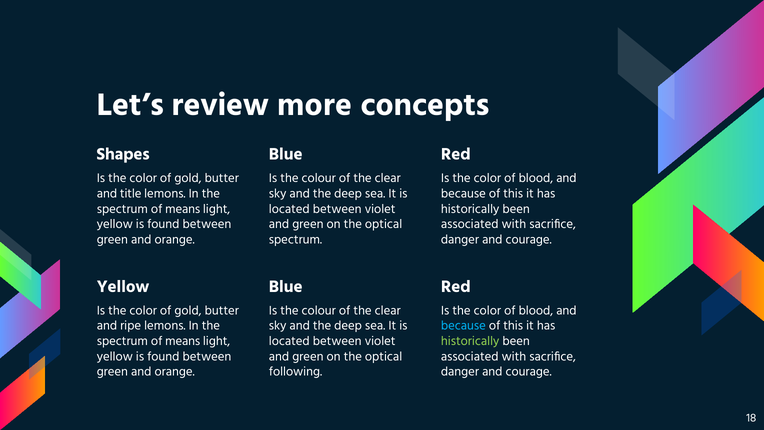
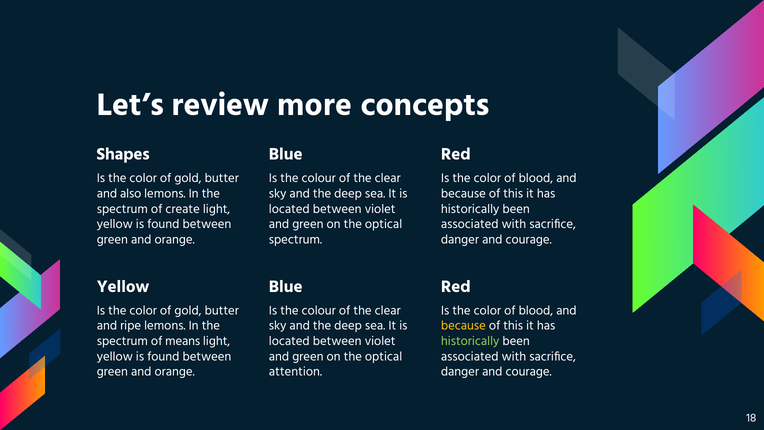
title: title -> also
means at (183, 209): means -> create
because at (463, 326) colour: light blue -> yellow
following: following -> attention
